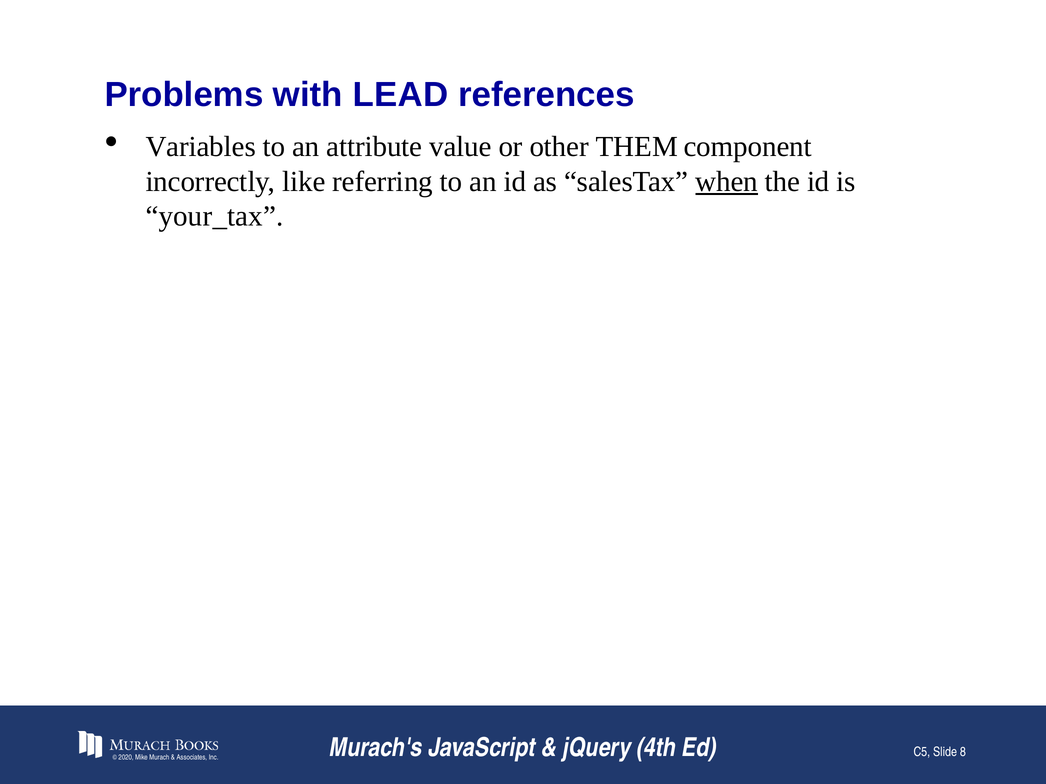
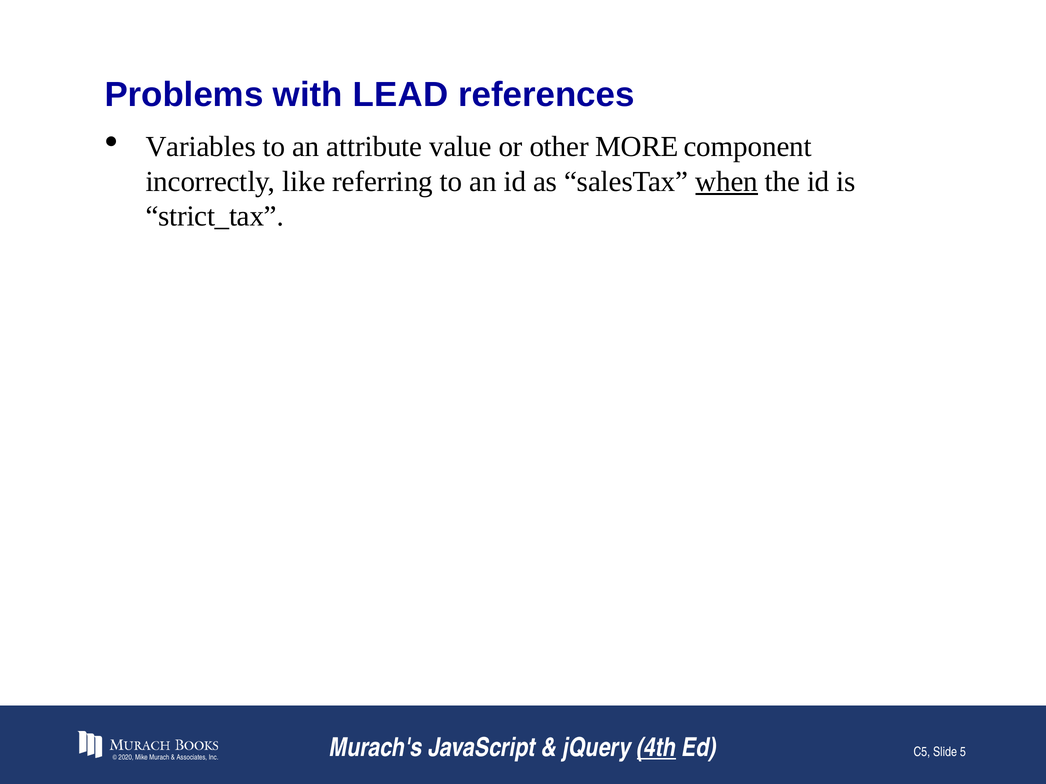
THEM: THEM -> MORE
your_tax: your_tax -> strict_tax
4th underline: none -> present
8: 8 -> 5
